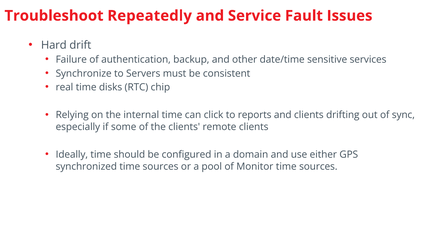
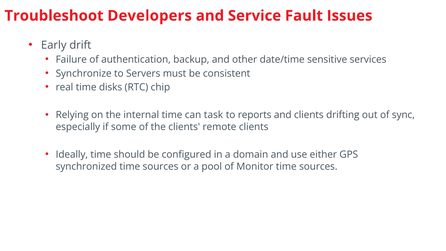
Repeatedly: Repeatedly -> Developers
Hard: Hard -> Early
click: click -> task
